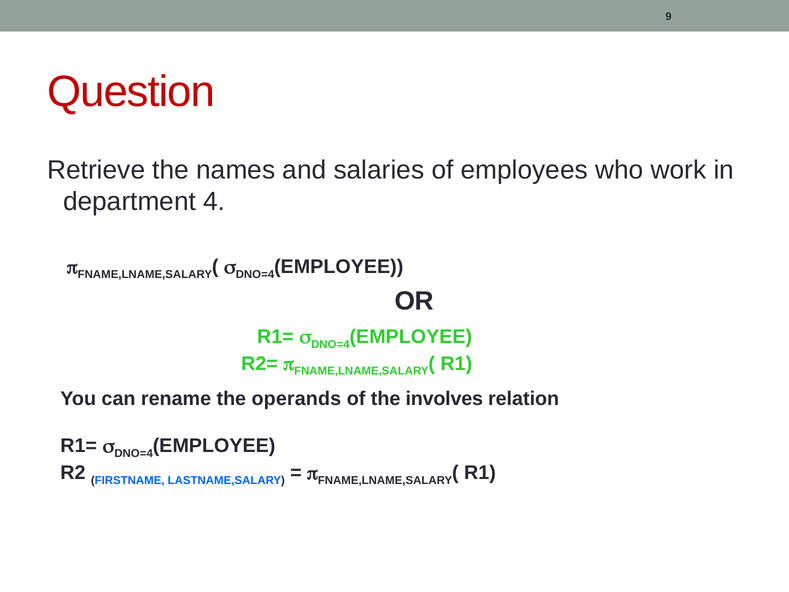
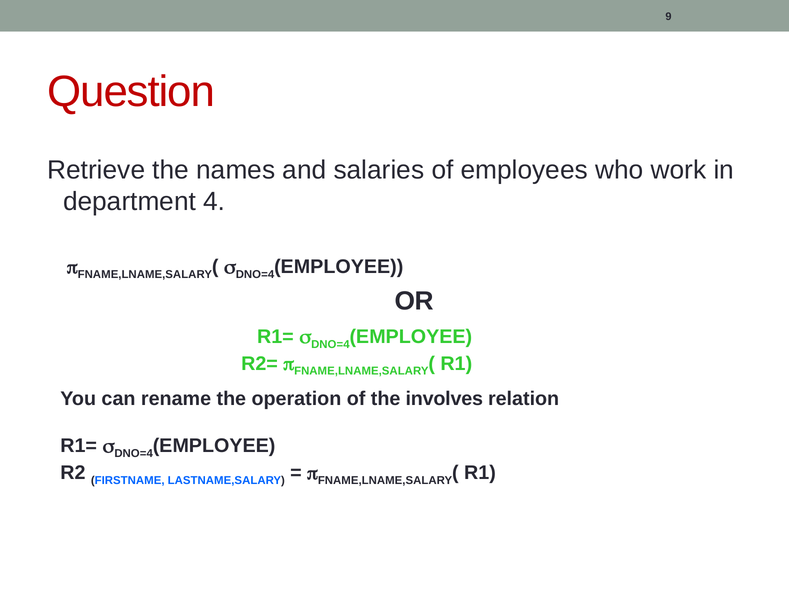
operands: operands -> operation
